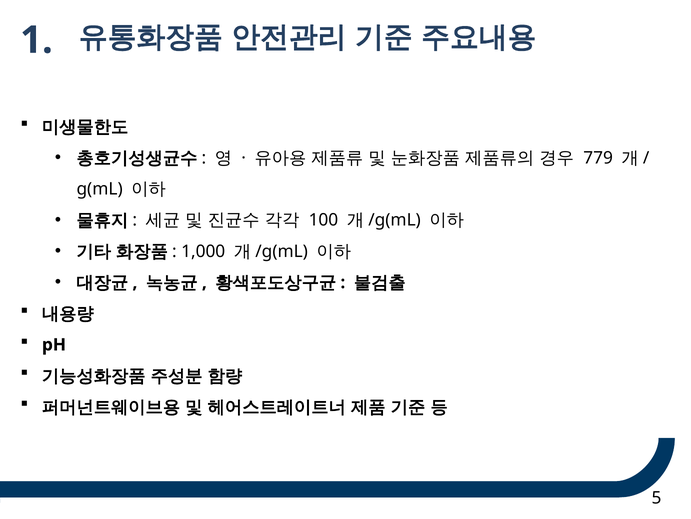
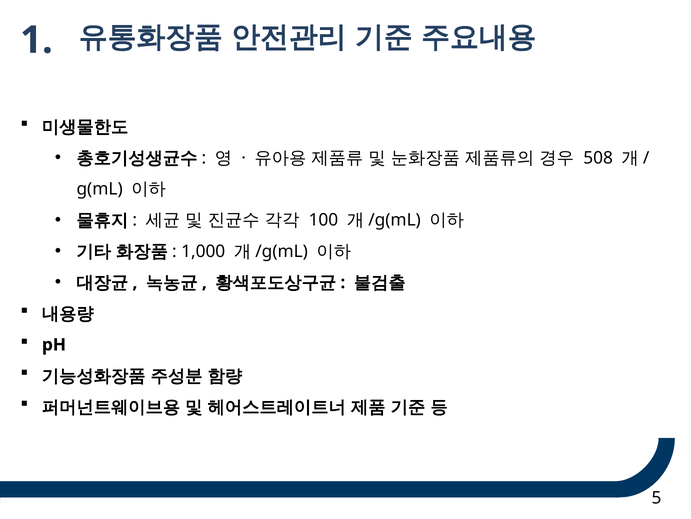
779: 779 -> 508
